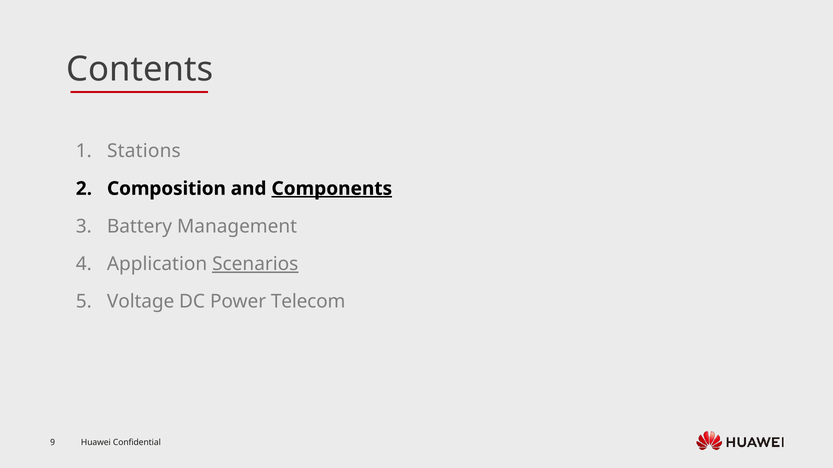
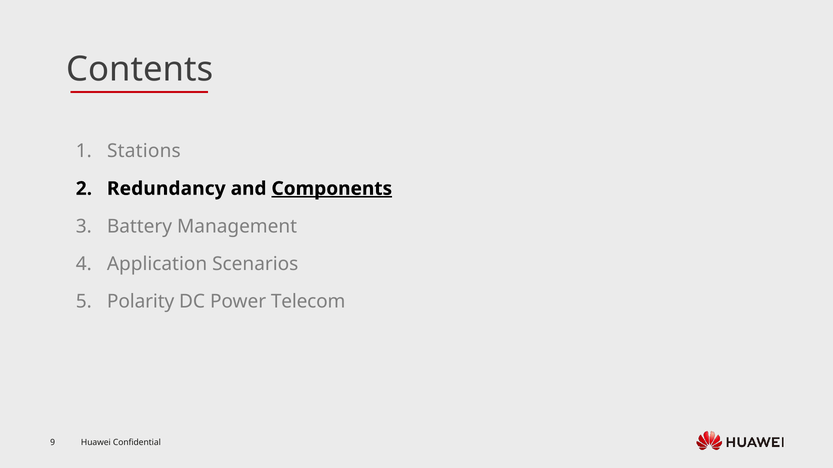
Composition: Composition -> Redundancy
Scenarios underline: present -> none
Voltage: Voltage -> Polarity
